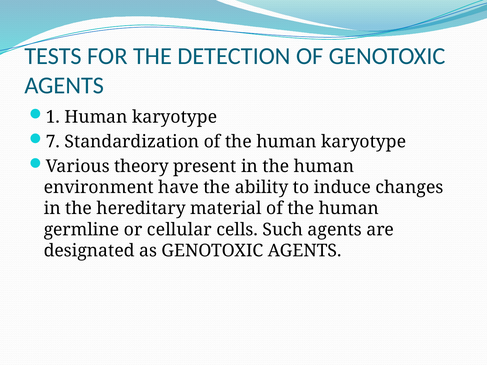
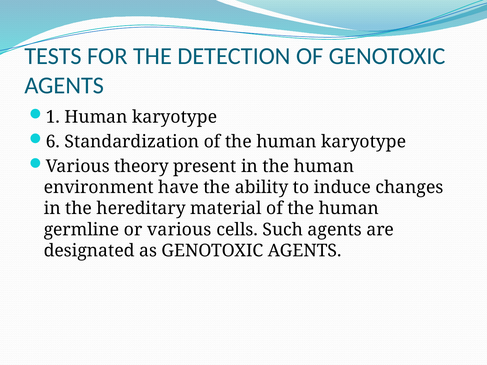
7: 7 -> 6
or cellular: cellular -> various
